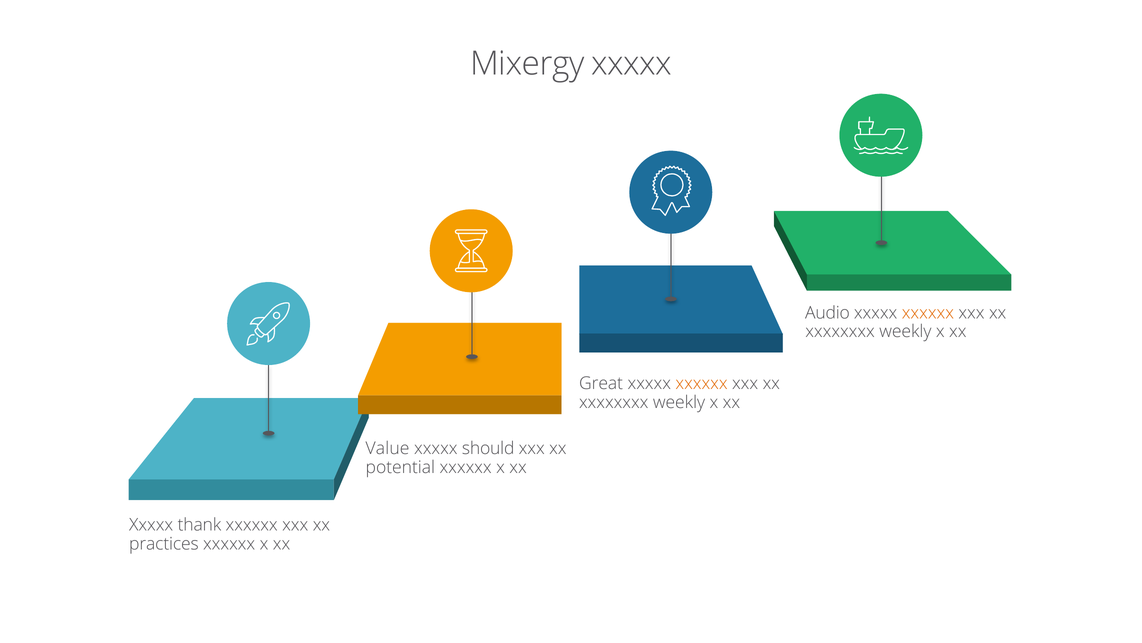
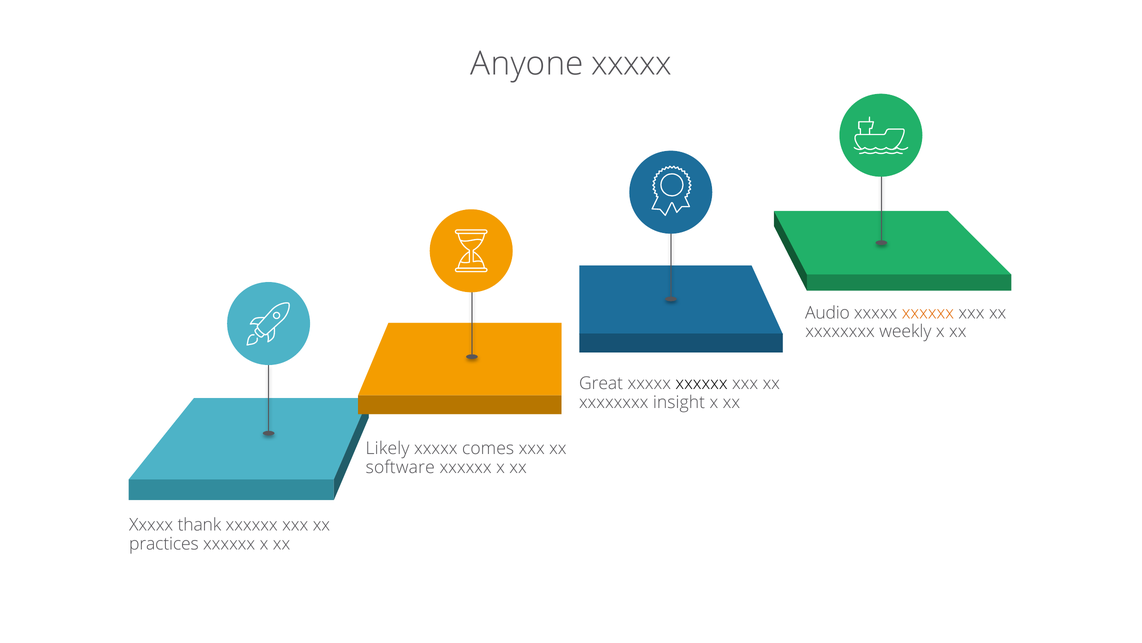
Mixergy: Mixergy -> Anyone
xxxxxx at (702, 383) colour: orange -> black
weekly at (679, 402): weekly -> insight
Value: Value -> Likely
should: should -> comes
potential: potential -> software
